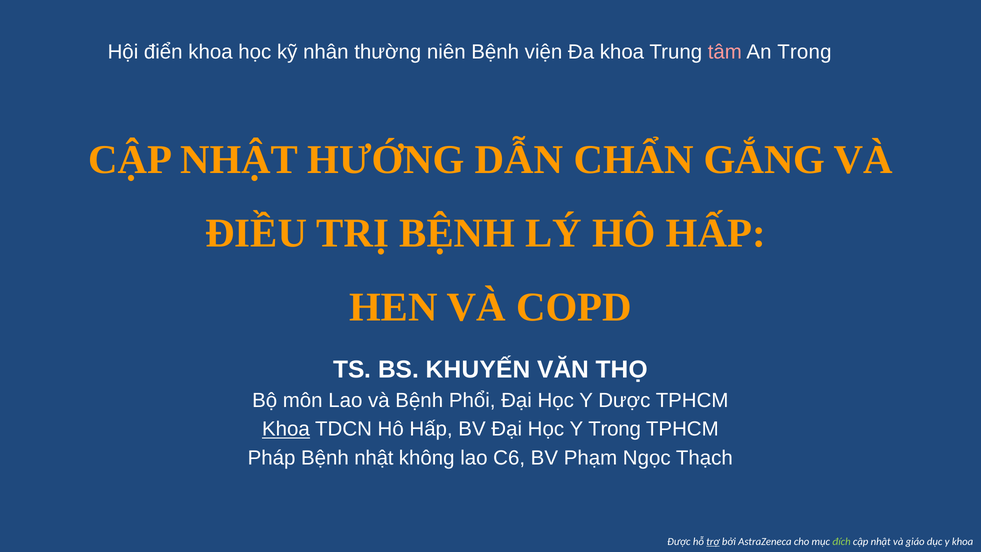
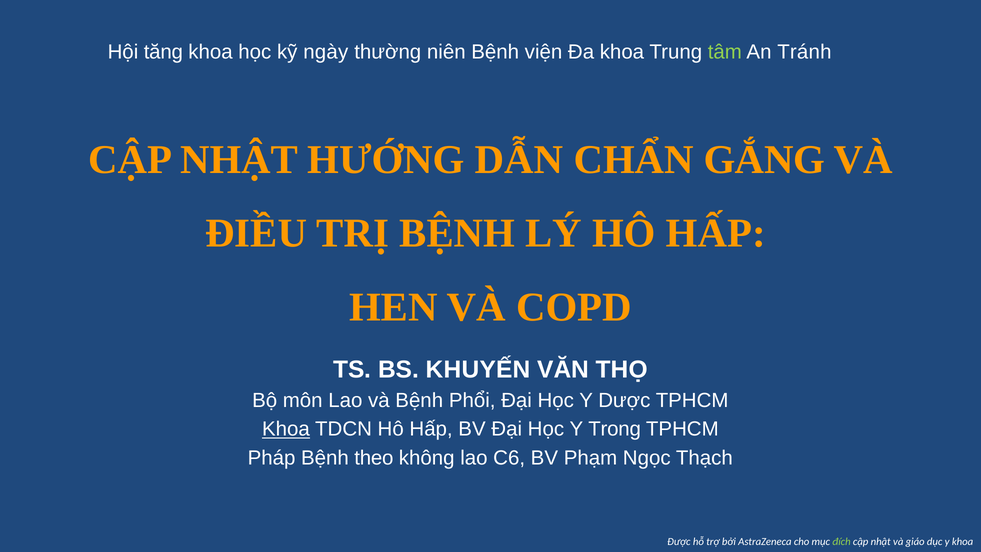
điển: điển -> tăng
nhân: nhân -> ngày
tâm colour: pink -> light green
An Trong: Trong -> Tránh
Bệnh nhật: nhật -> theo
trợ underline: present -> none
